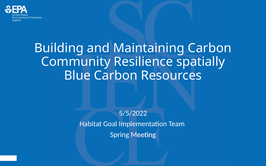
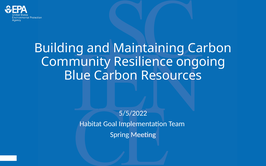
spatially: spatially -> ongoing
